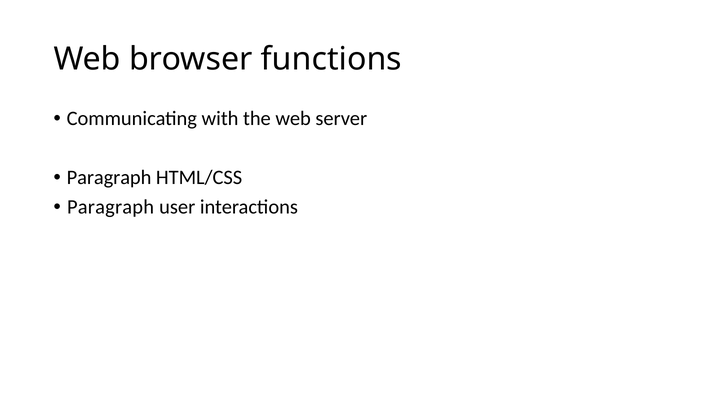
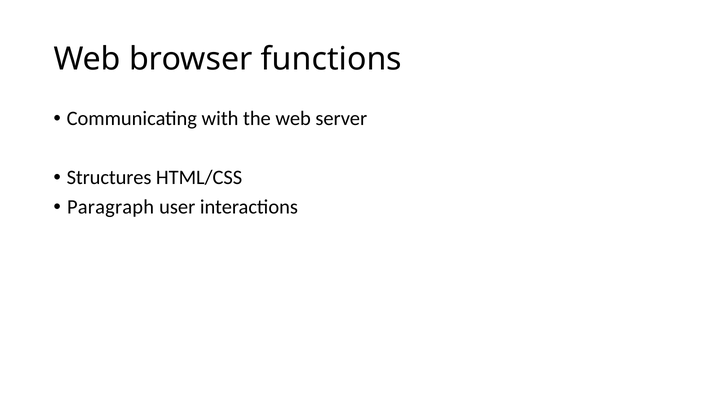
Paragraph at (109, 178): Paragraph -> Structures
